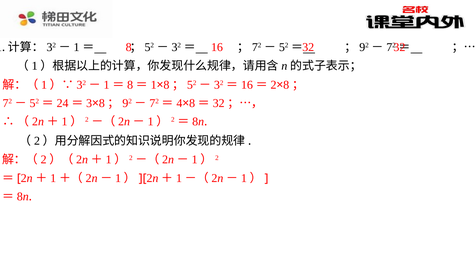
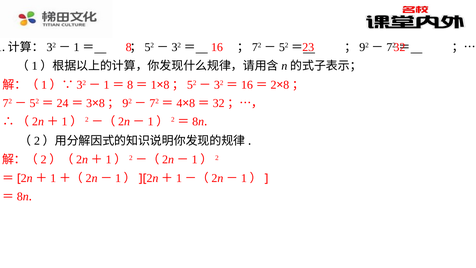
16 32: 32 -> 23
